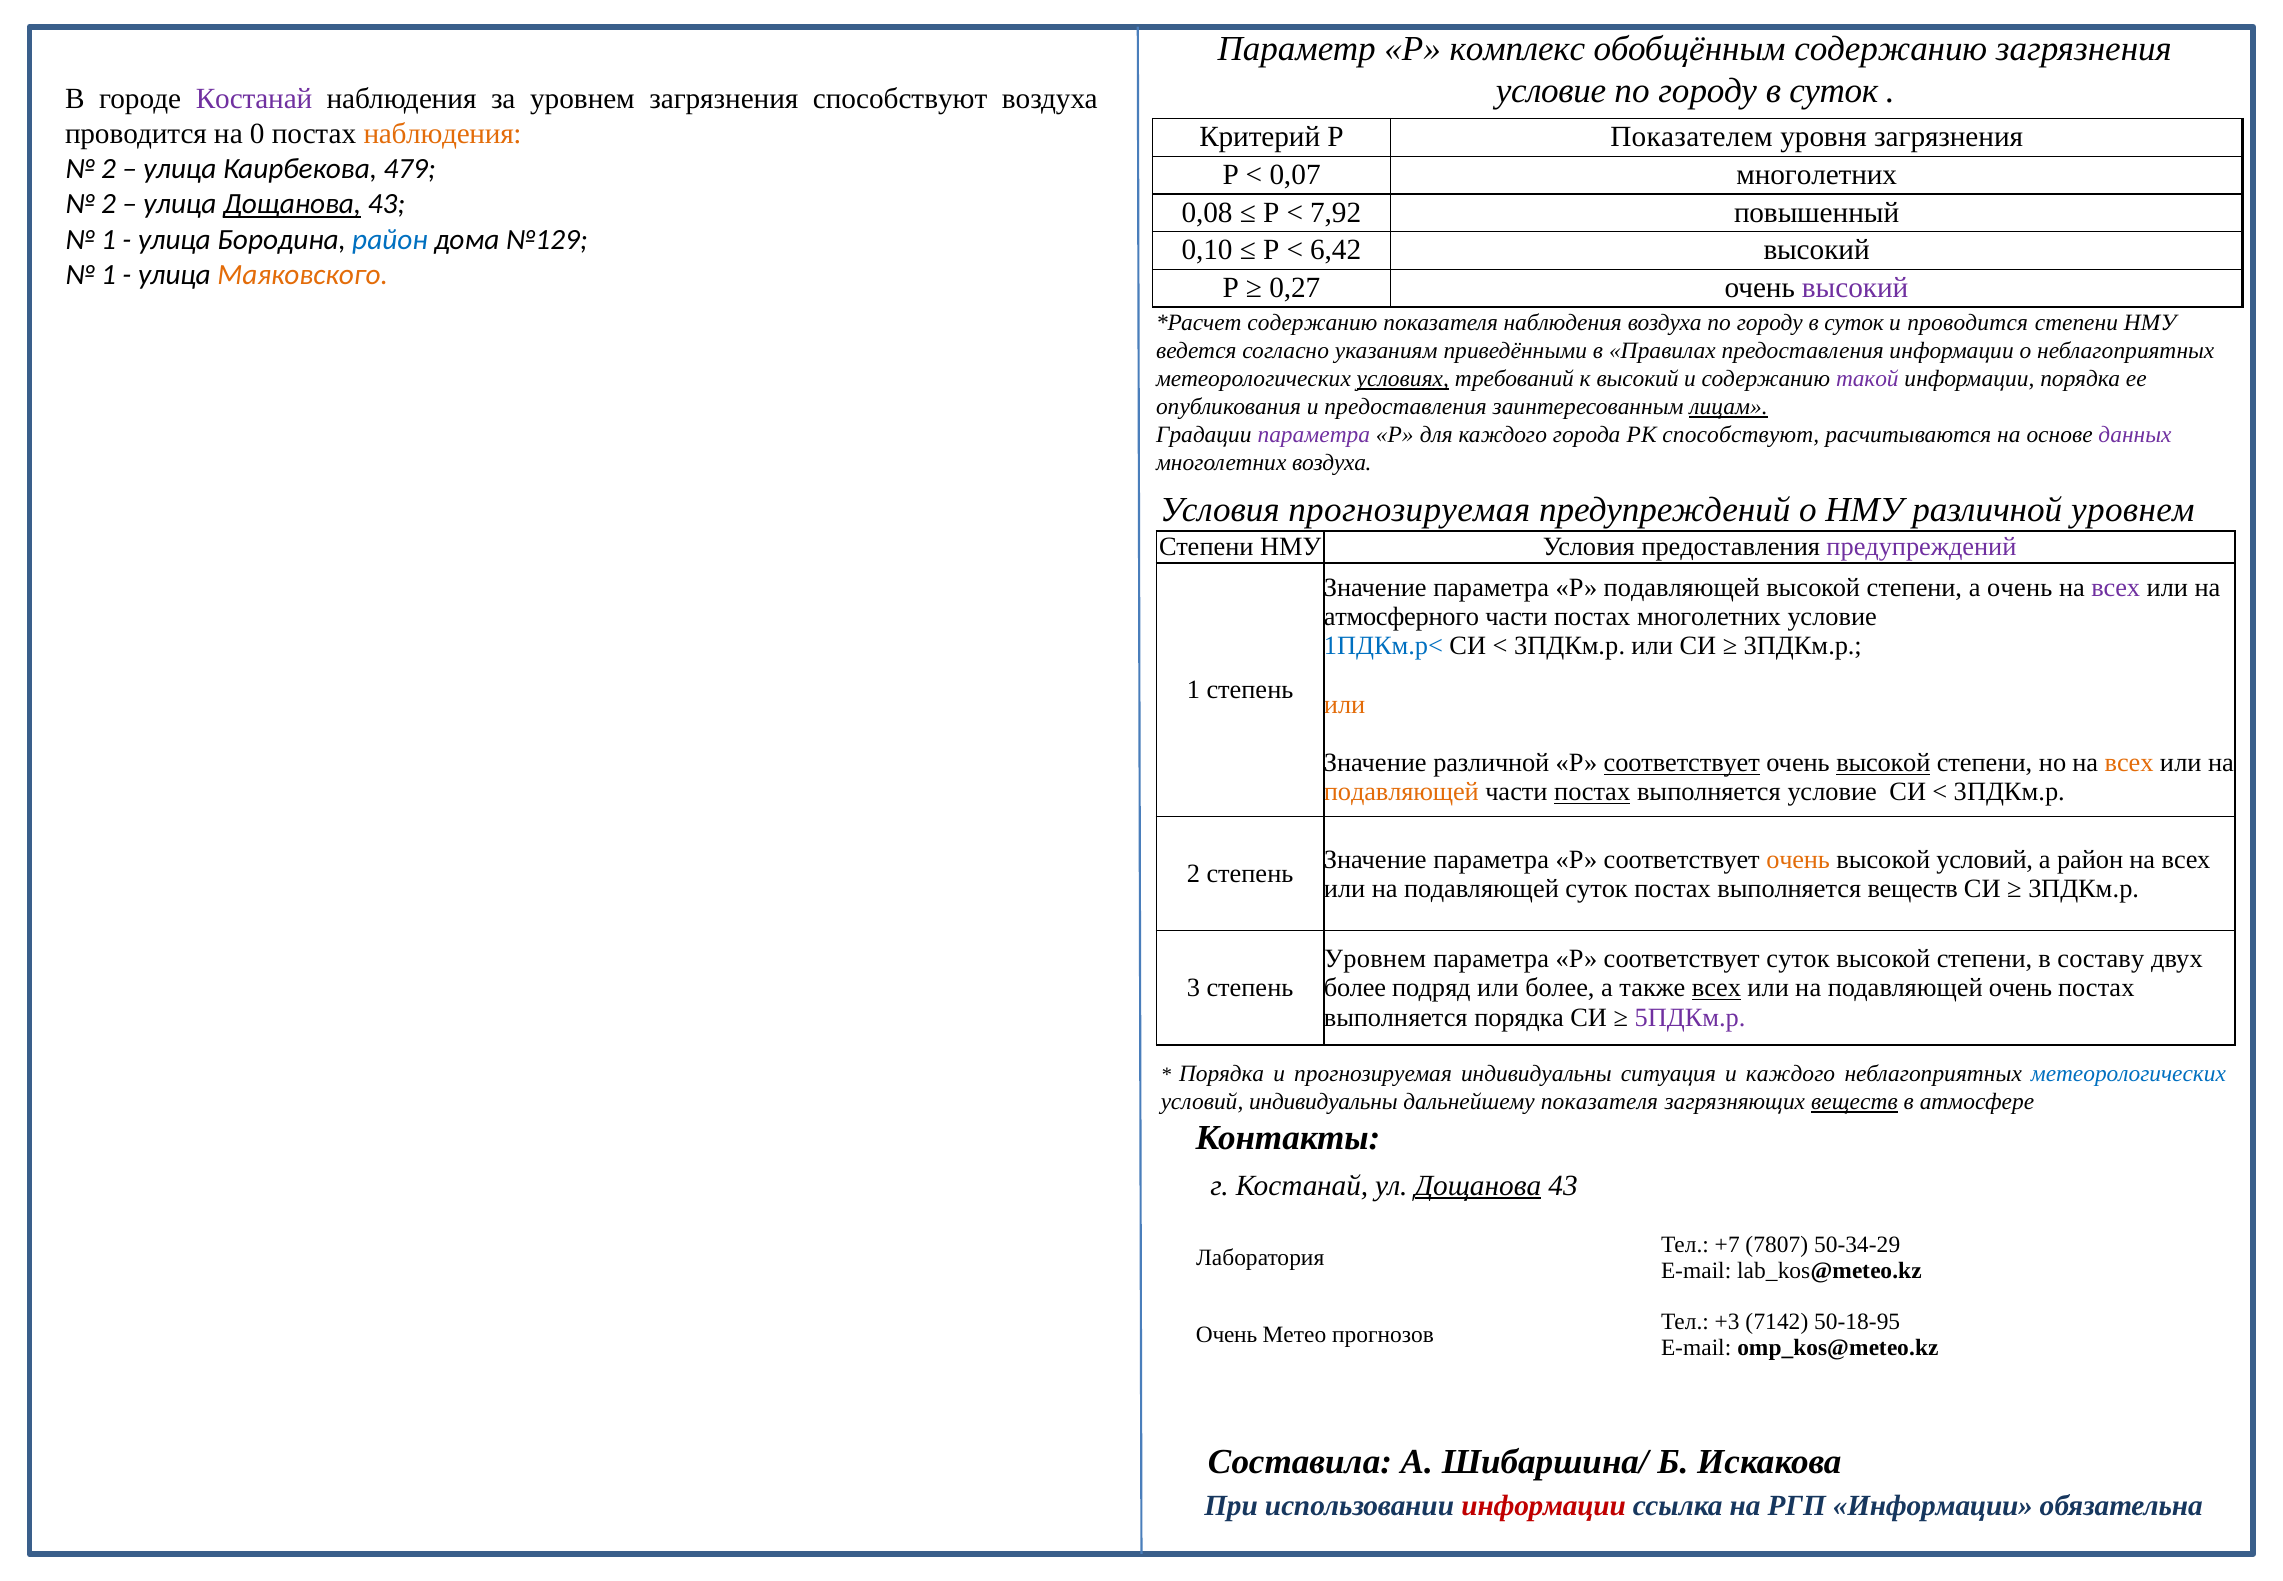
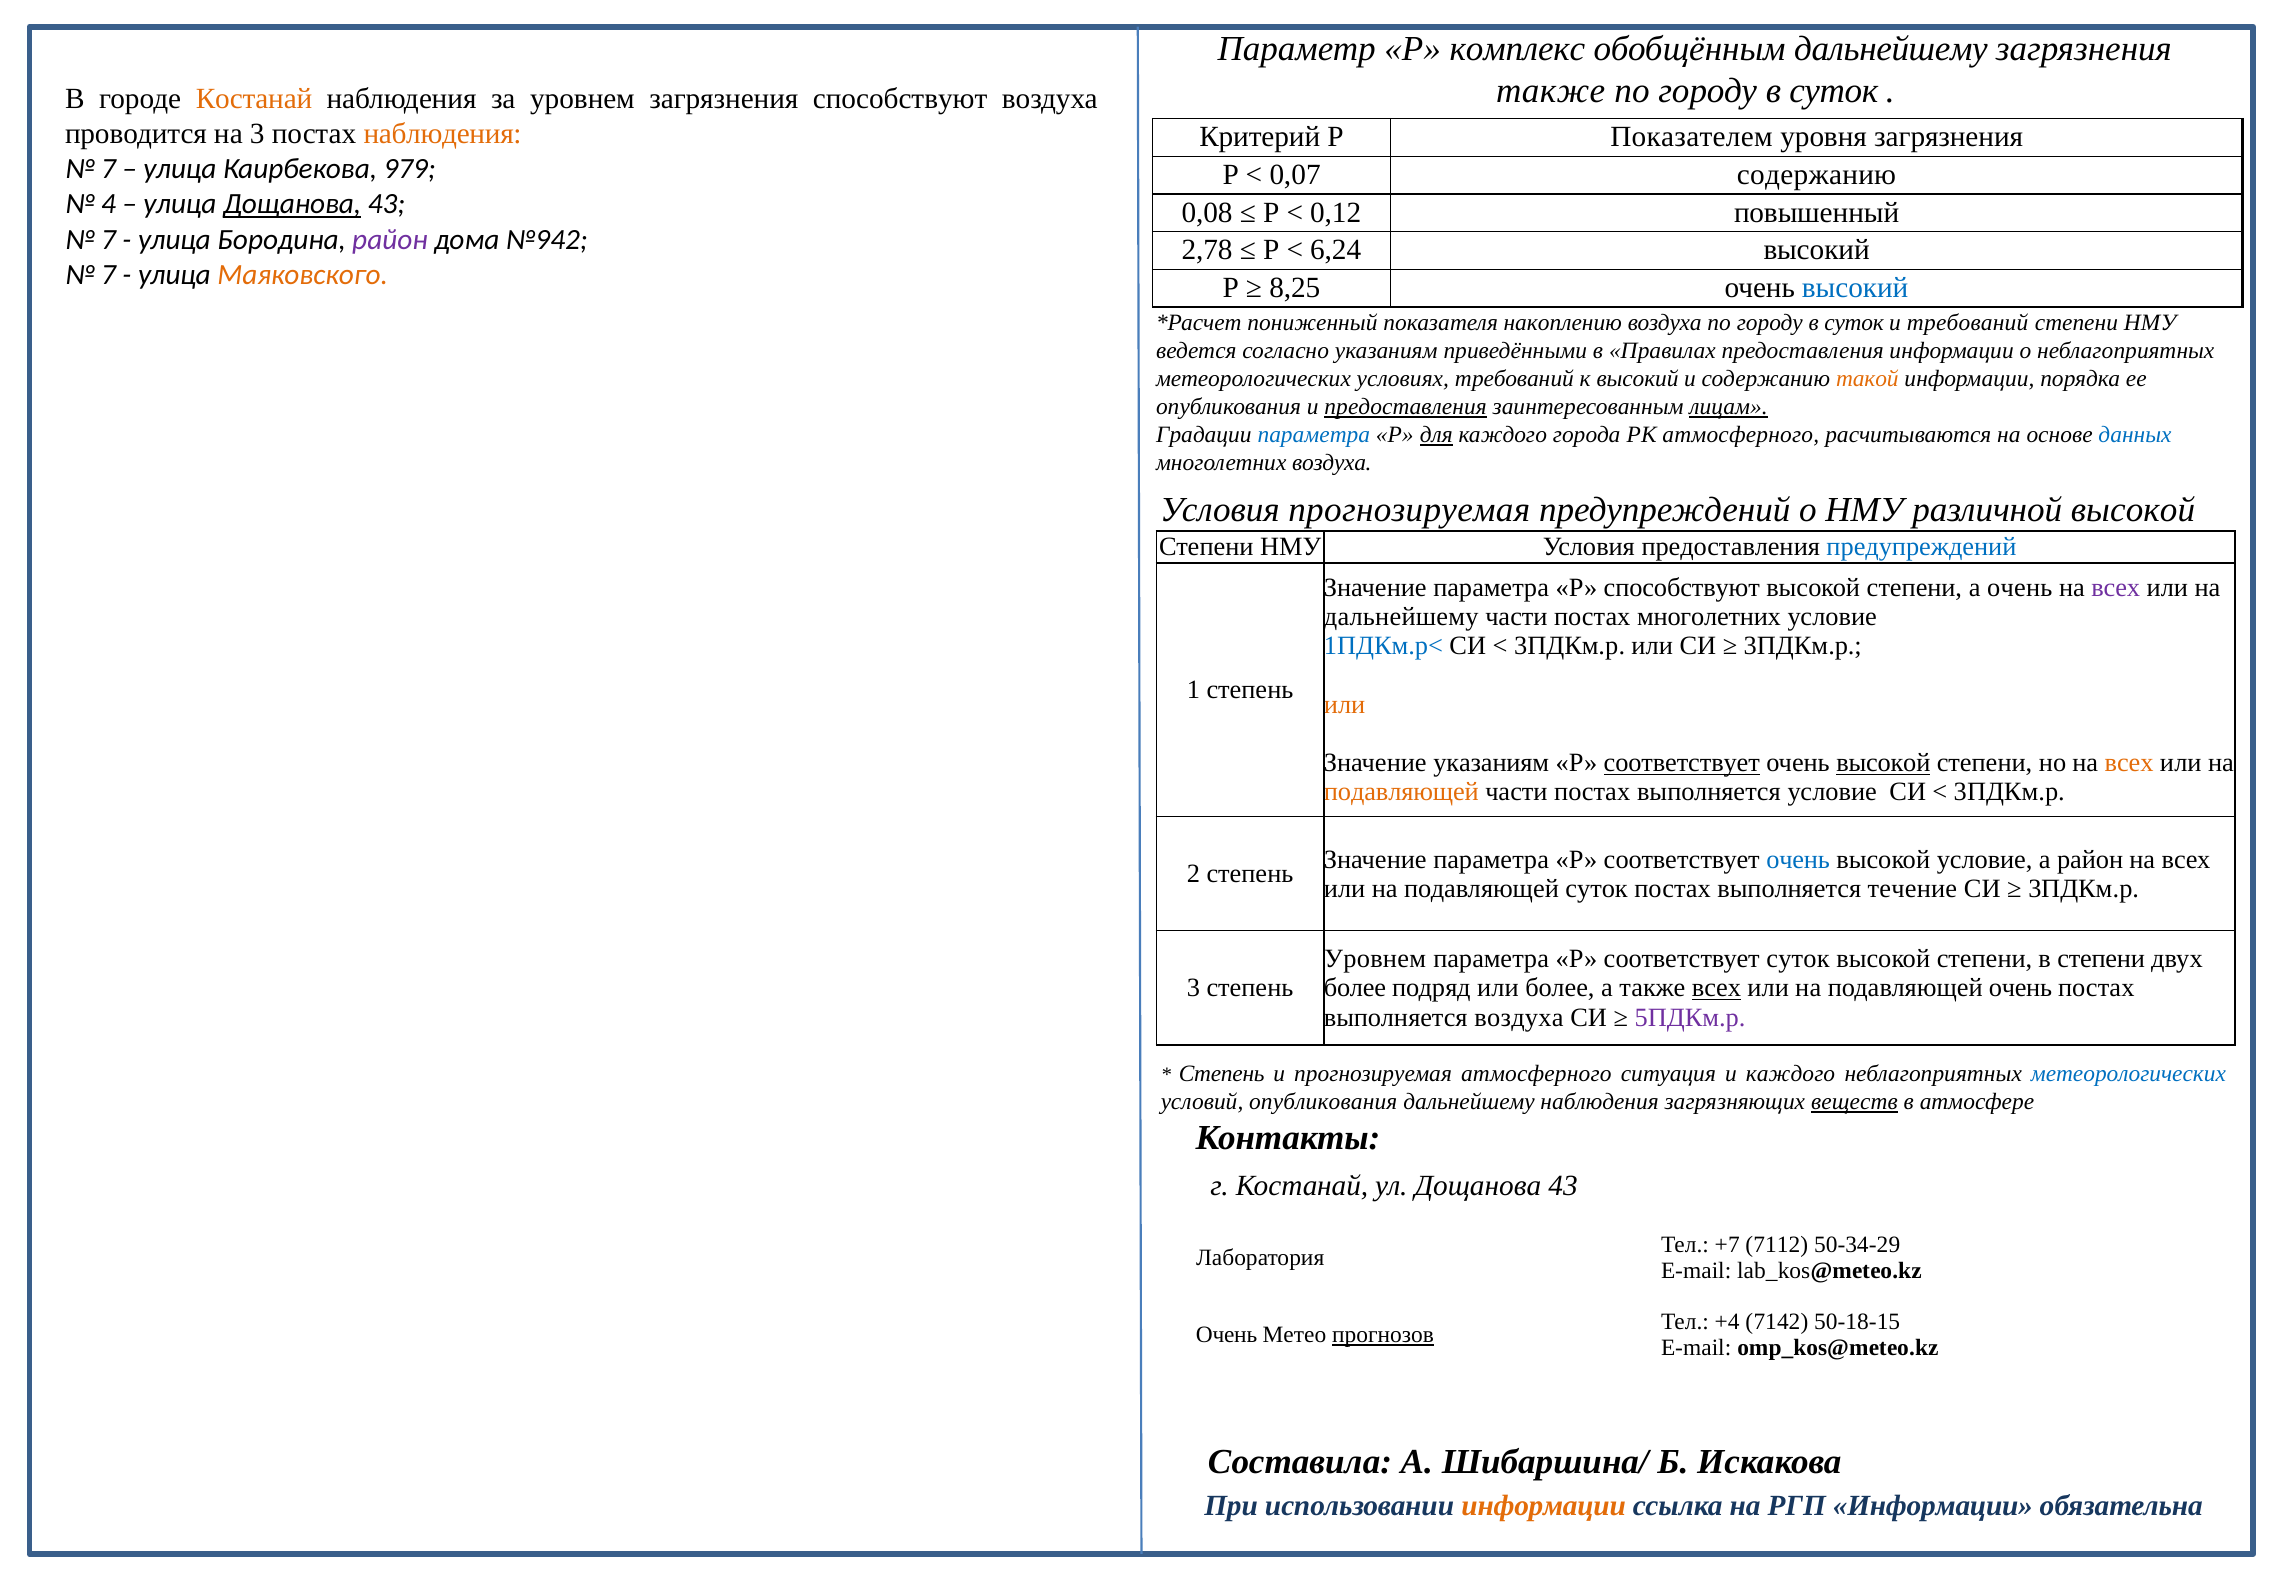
обобщённым содержанию: содержанию -> дальнейшему
условие at (1551, 91): условие -> также
Костанай at (254, 99) colour: purple -> orange
на 0: 0 -> 3
2 at (109, 169): 2 -> 7
479: 479 -> 979
0,07 многолетних: многолетних -> содержанию
2 at (109, 204): 2 -> 4
7,92: 7,92 -> 0,12
1 at (109, 239): 1 -> 7
район at (390, 239) colour: blue -> purple
№129: №129 -> №942
0,10: 0,10 -> 2,78
6,42: 6,42 -> 6,24
1 at (109, 274): 1 -> 7
0,27: 0,27 -> 8,25
высокий at (1855, 288) colour: purple -> blue
содержанию at (1312, 323): содержанию -> пониженный
показателя наблюдения: наблюдения -> накоплению
и проводится: проводится -> требований
условиях underline: present -> none
такой colour: purple -> orange
предоставления at (1406, 407) underline: none -> present
параметра at (1314, 435) colour: purple -> blue
для underline: none -> present
РК способствуют: способствуют -> атмосферного
данных colour: purple -> blue
различной уровнем: уровнем -> высокой
предупреждений at (1921, 547) colour: purple -> blue
Р подавляющей: подавляющей -> способствуют
атмосферного at (1401, 617): атмосферного -> дальнейшему
Значение различной: различной -> указаниям
постах at (1592, 792) underline: present -> none
очень at (1798, 859) colour: orange -> blue
высокой условий: условий -> условие
выполняется веществ: веществ -> течение
в составу: составу -> степени
выполняется порядка: порядка -> воздуха
Порядка at (1222, 1073): Порядка -> Степень
прогнозируемая индивидуальны: индивидуальны -> атмосферного
условий индивидуальны: индивидуальны -> опубликования
дальнейшему показателя: показателя -> наблюдения
Дощанова at (1478, 1185) underline: present -> none
7807: 7807 -> 7112
+3: +3 -> +4
50-18-95: 50-18-95 -> 50-18-15
прогнозов underline: none -> present
информации at (1544, 1505) colour: red -> orange
